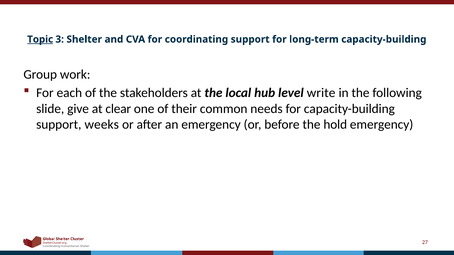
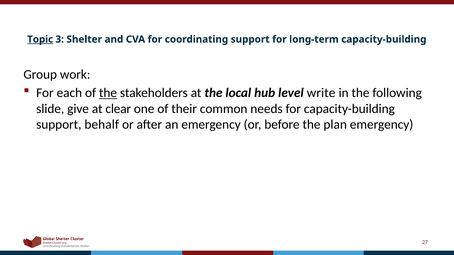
the at (108, 93) underline: none -> present
weeks: weeks -> behalf
hold: hold -> plan
